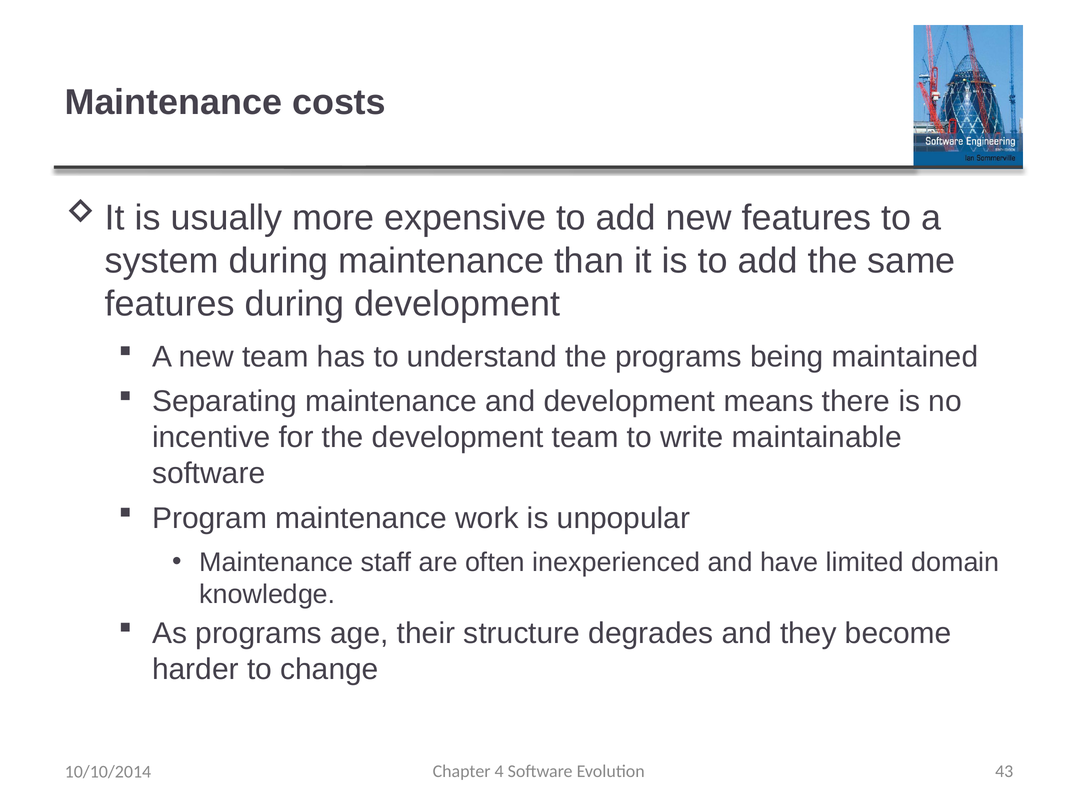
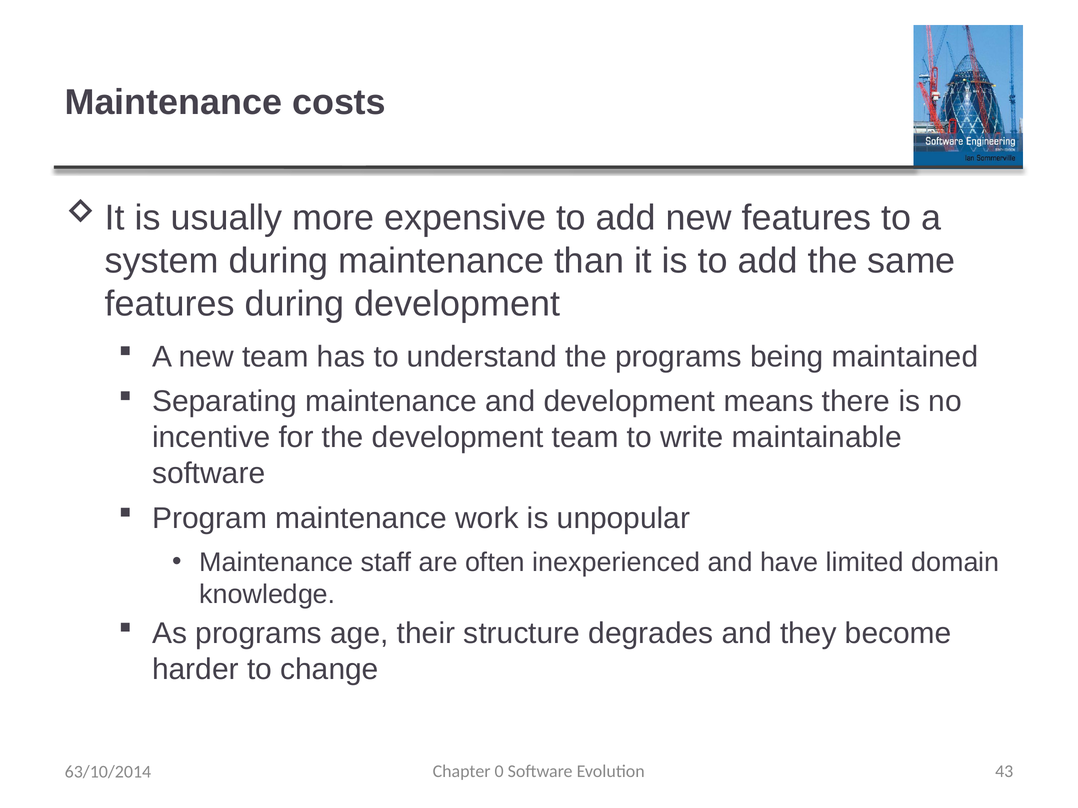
4: 4 -> 0
10/10/2014: 10/10/2014 -> 63/10/2014
